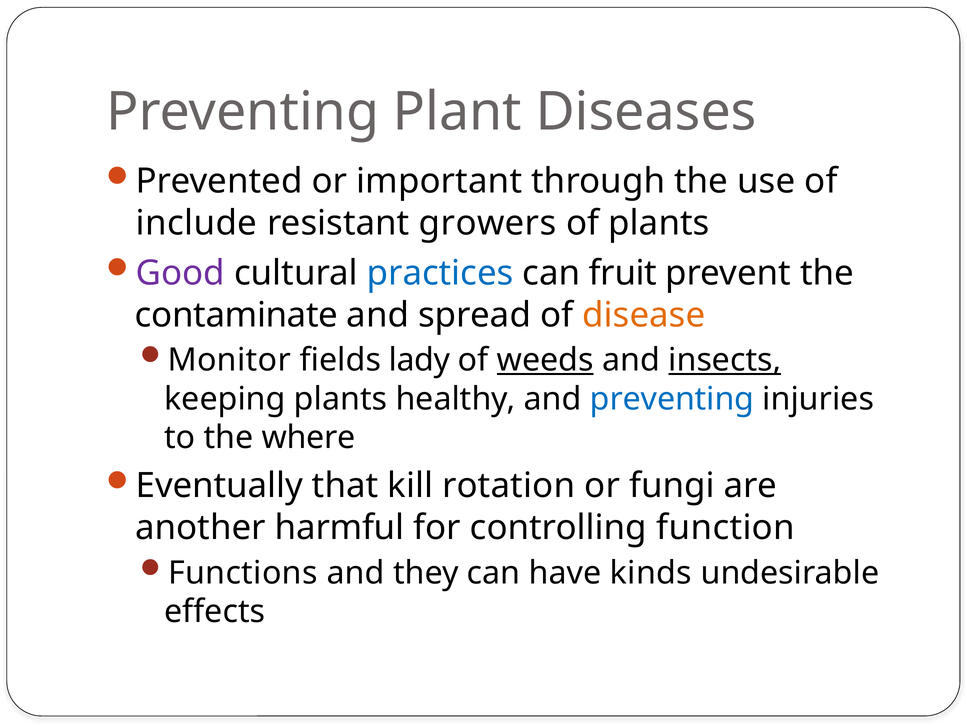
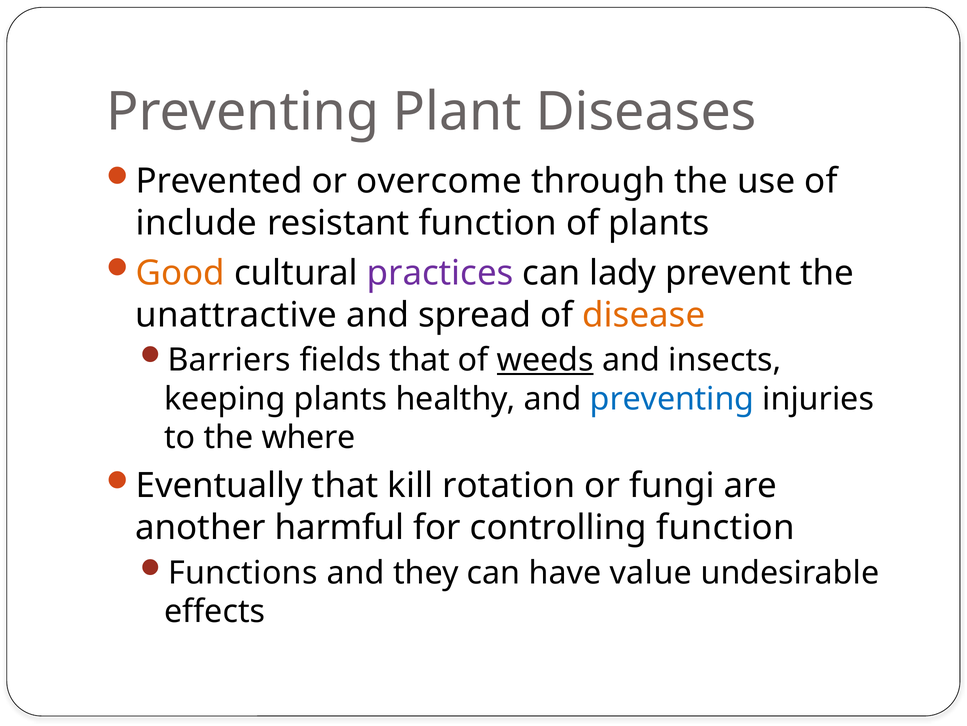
important: important -> overcome
resistant growers: growers -> function
Good colour: purple -> orange
practices colour: blue -> purple
fruit: fruit -> lady
contaminate: contaminate -> unattractive
Monitor: Monitor -> Barriers
fields lady: lady -> that
insects underline: present -> none
kinds: kinds -> value
